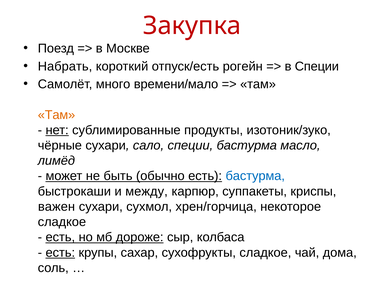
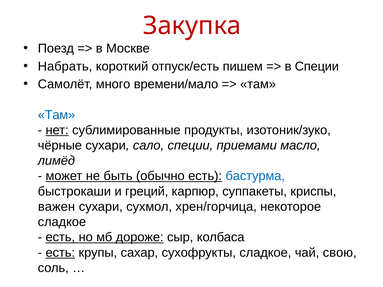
рогейн: рогейн -> пишем
Там at (56, 115) colour: orange -> blue
специи бастурма: бастурма -> приемами
между: между -> греций
дома: дома -> свою
